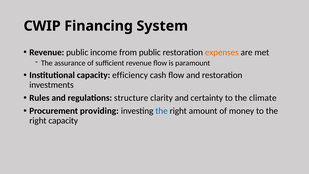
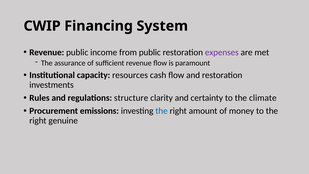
expenses colour: orange -> purple
efficiency: efficiency -> resources
providing: providing -> emissions
right capacity: capacity -> genuine
